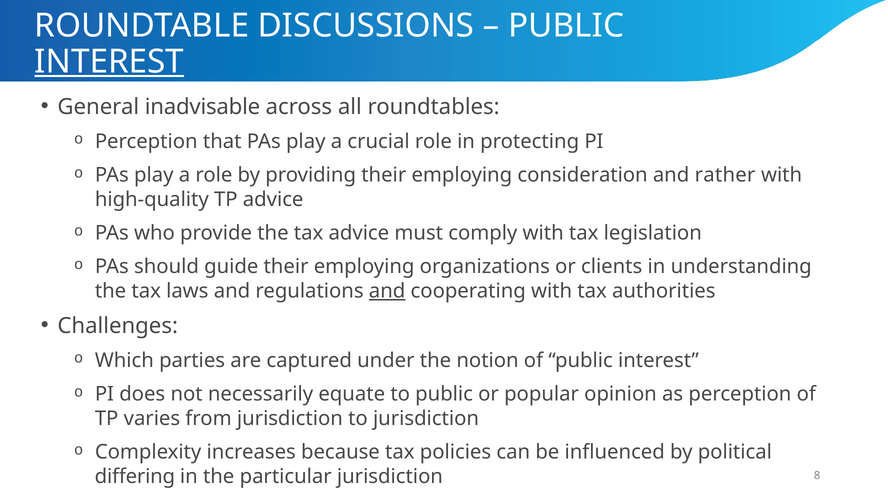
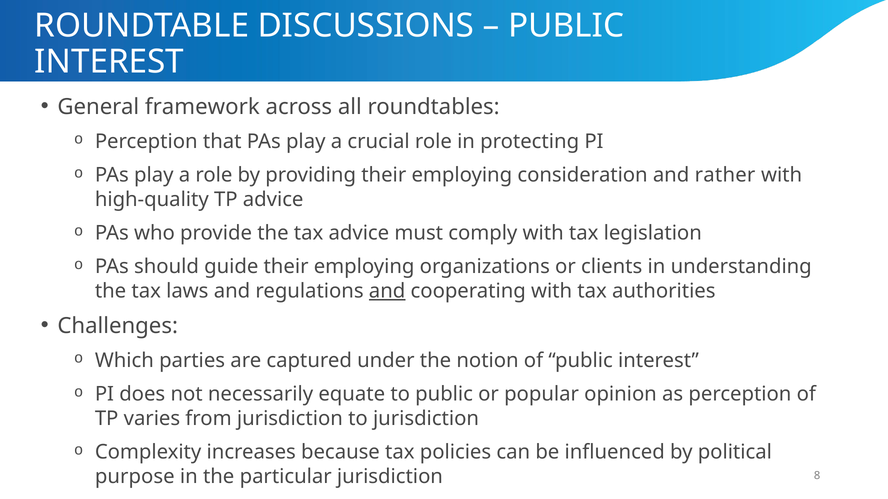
INTEREST at (109, 62) underline: present -> none
inadvisable: inadvisable -> framework
differing: differing -> purpose
